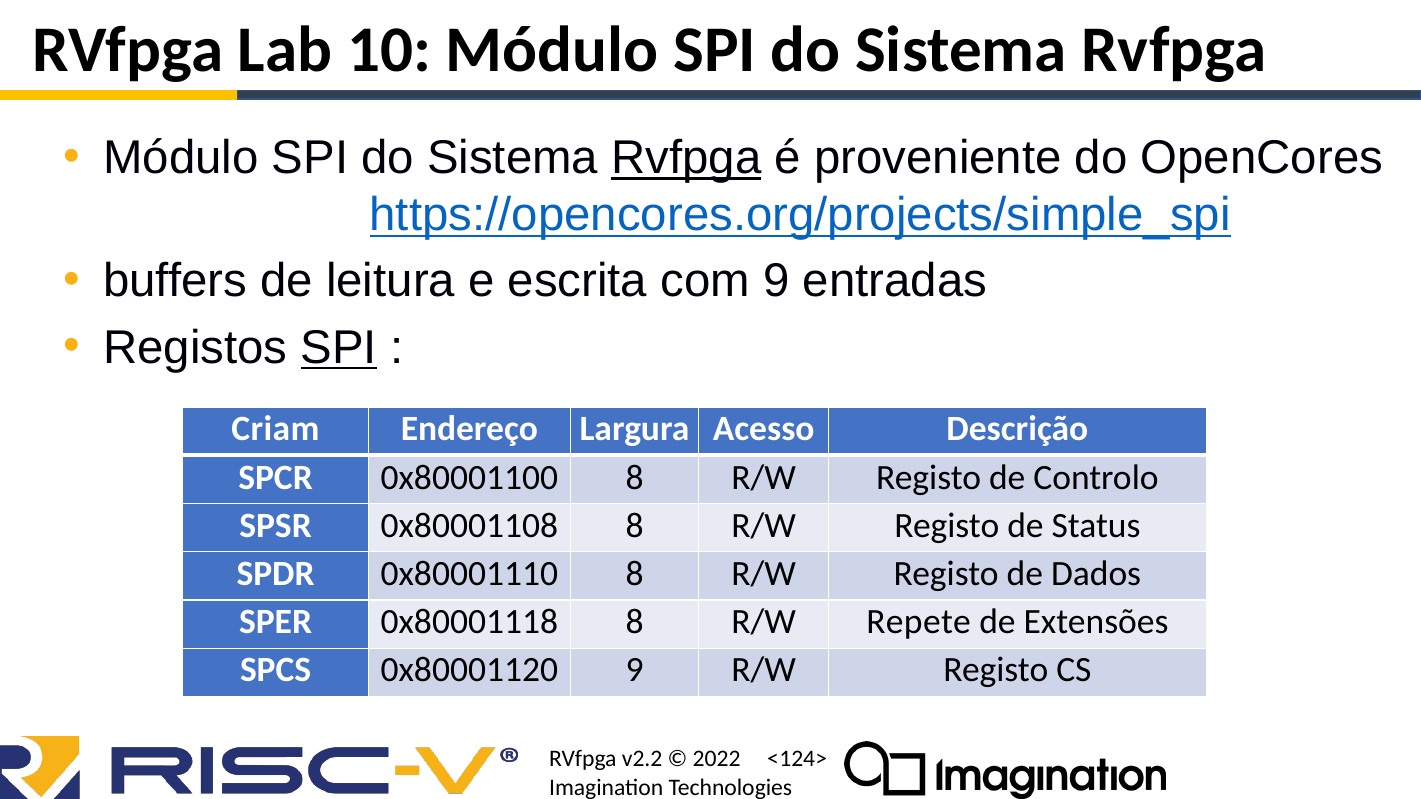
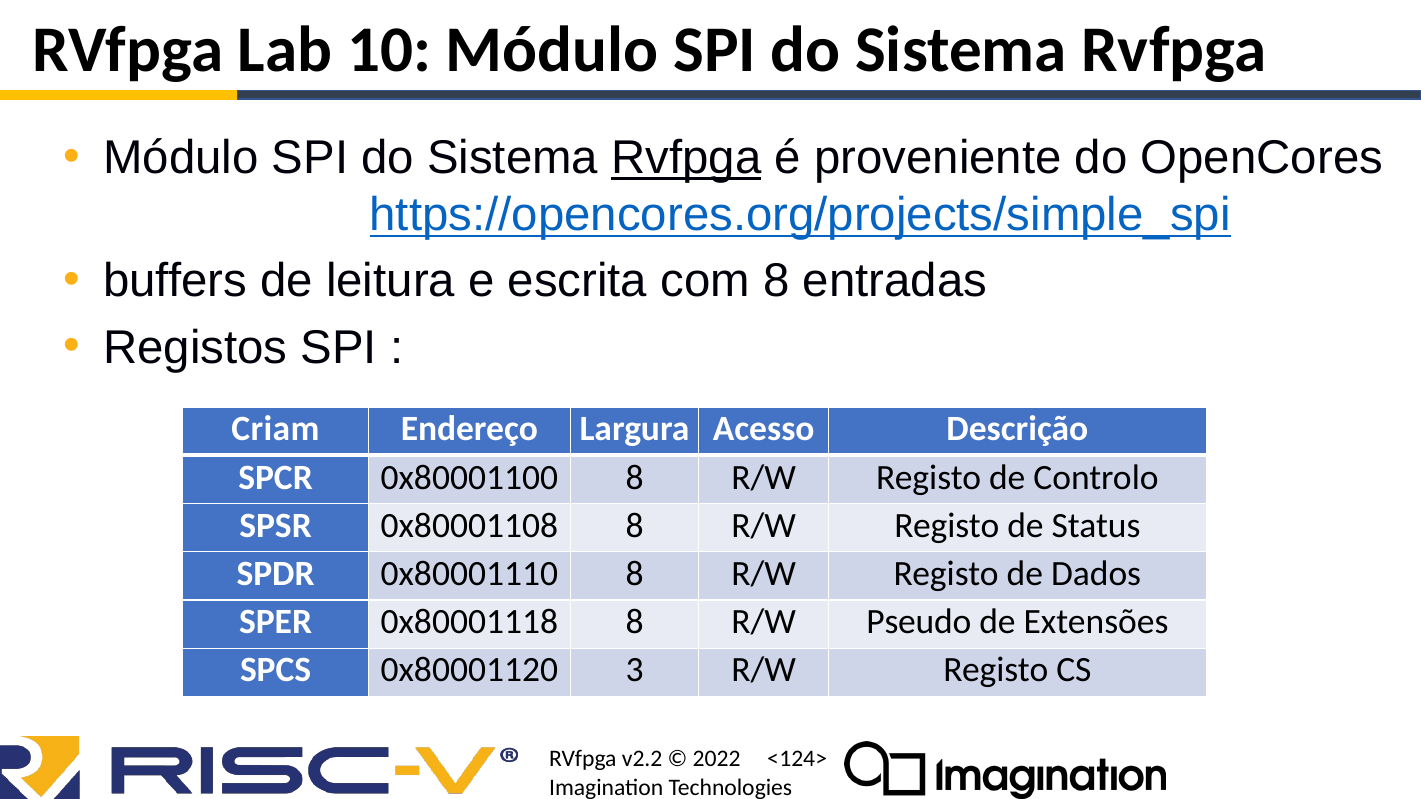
com 9: 9 -> 8
SPI at (339, 348) underline: present -> none
Repete: Repete -> Pseudo
0x80001120 9: 9 -> 3
